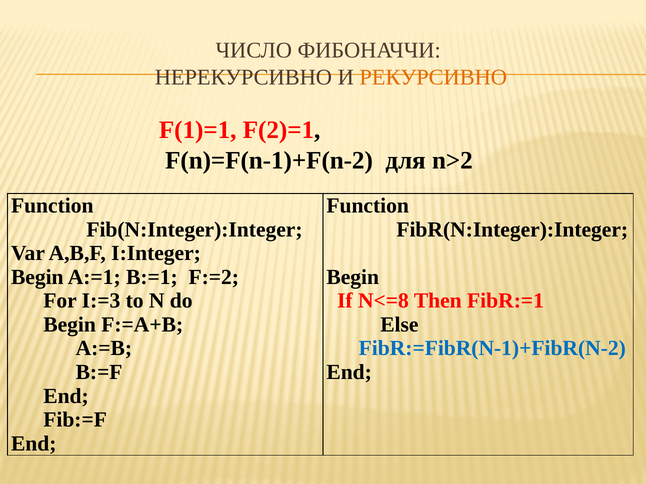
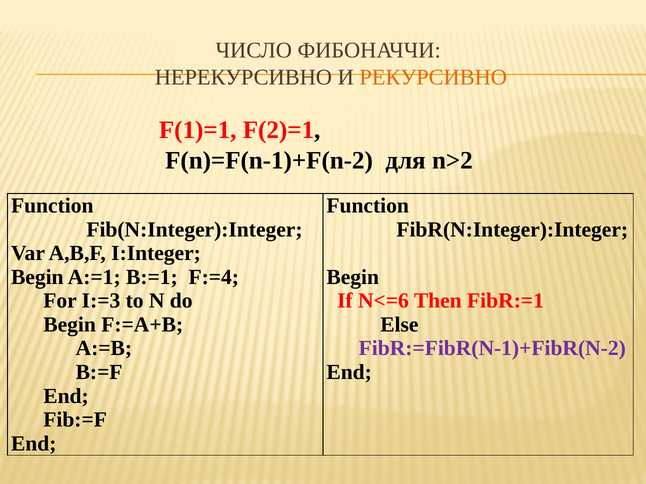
F:=2: F:=2 -> F:=4
N<=8: N<=8 -> N<=6
FibR:=FibR(N-1)+FibR(N-2 colour: blue -> purple
